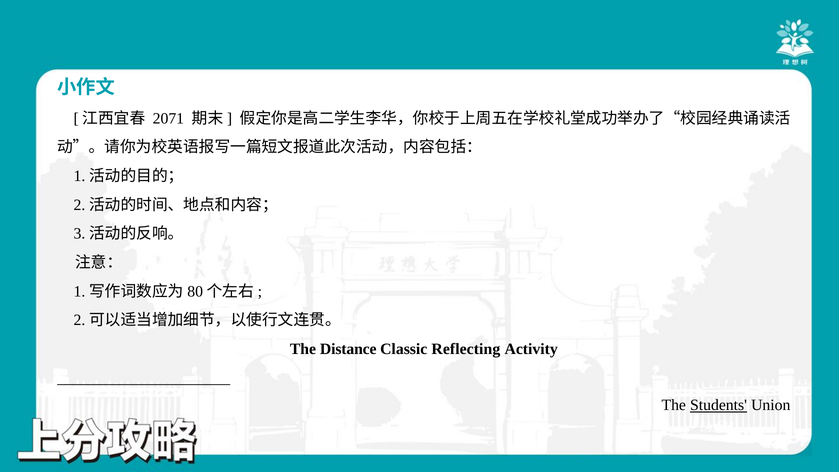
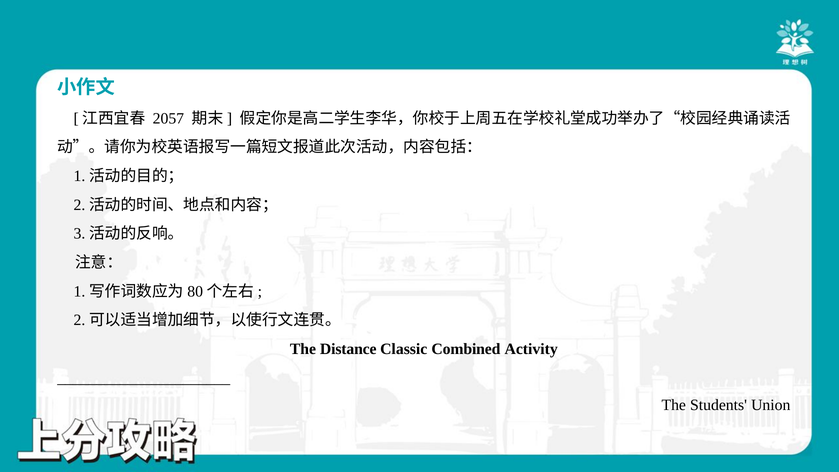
2071: 2071 -> 2057
Reflecting: Reflecting -> Combined
Students underline: present -> none
